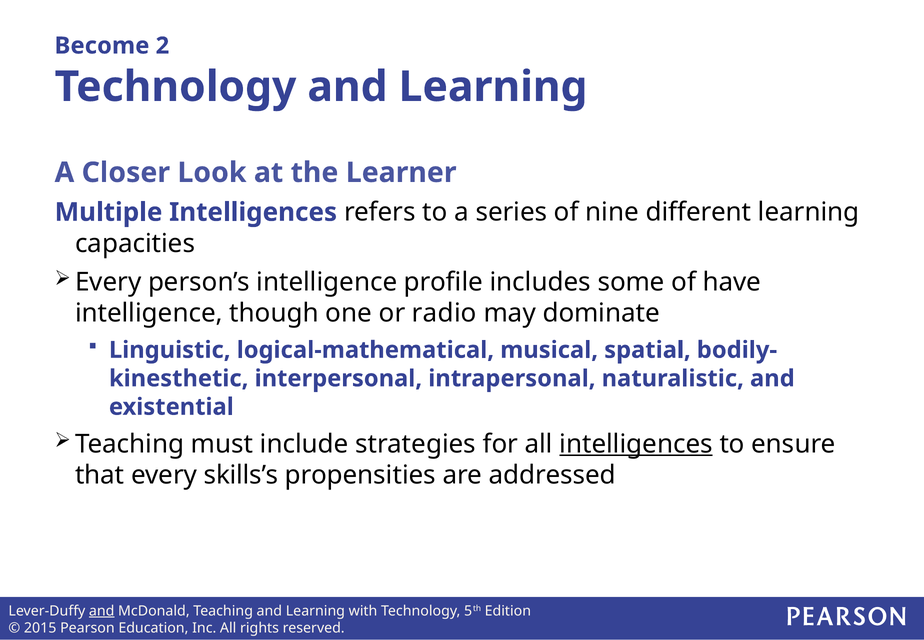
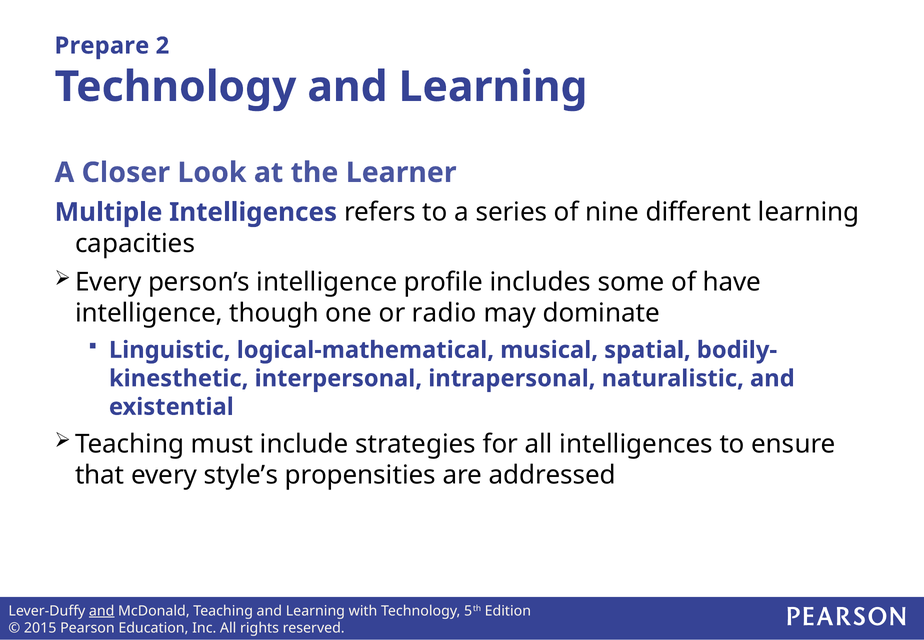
Become: Become -> Prepare
intelligences at (636, 444) underline: present -> none
skills’s: skills’s -> style’s
